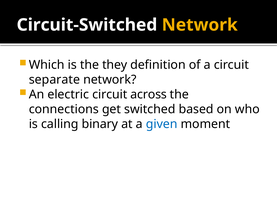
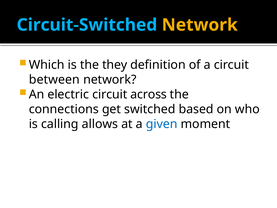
Circuit-Switched colour: white -> light blue
separate: separate -> between
binary: binary -> allows
